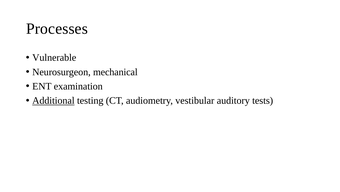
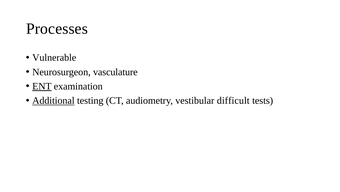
mechanical: mechanical -> vasculature
ENT underline: none -> present
auditory: auditory -> difficult
